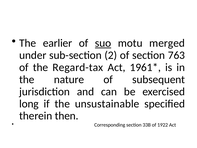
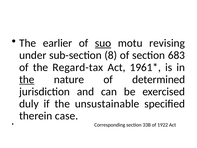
merged: merged -> revising
2: 2 -> 8
763: 763 -> 683
the at (27, 79) underline: none -> present
subsequent: subsequent -> determined
long: long -> duly
then: then -> case
